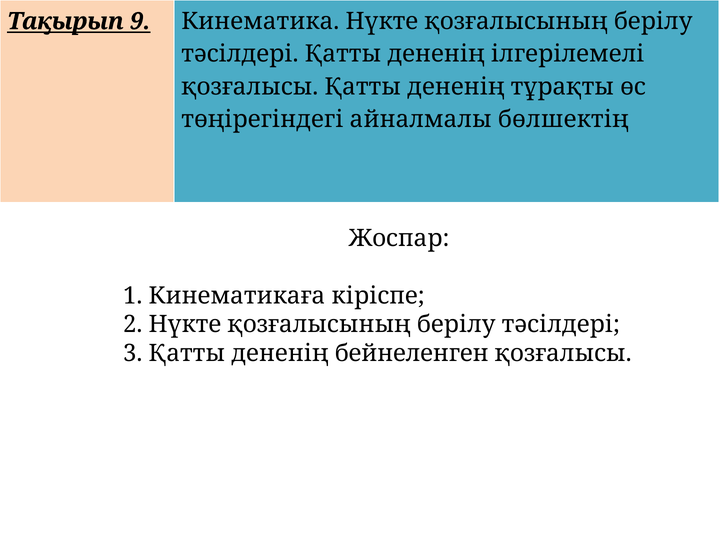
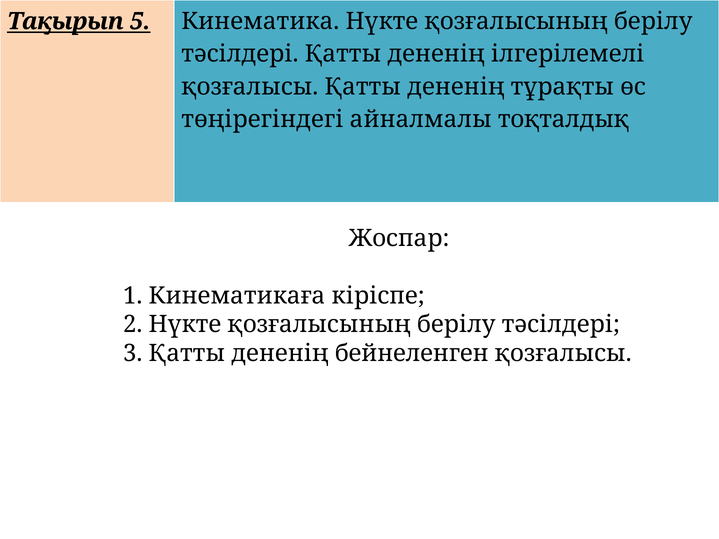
9: 9 -> 5
бөлшектің: бөлшектің -> тоқталдық
